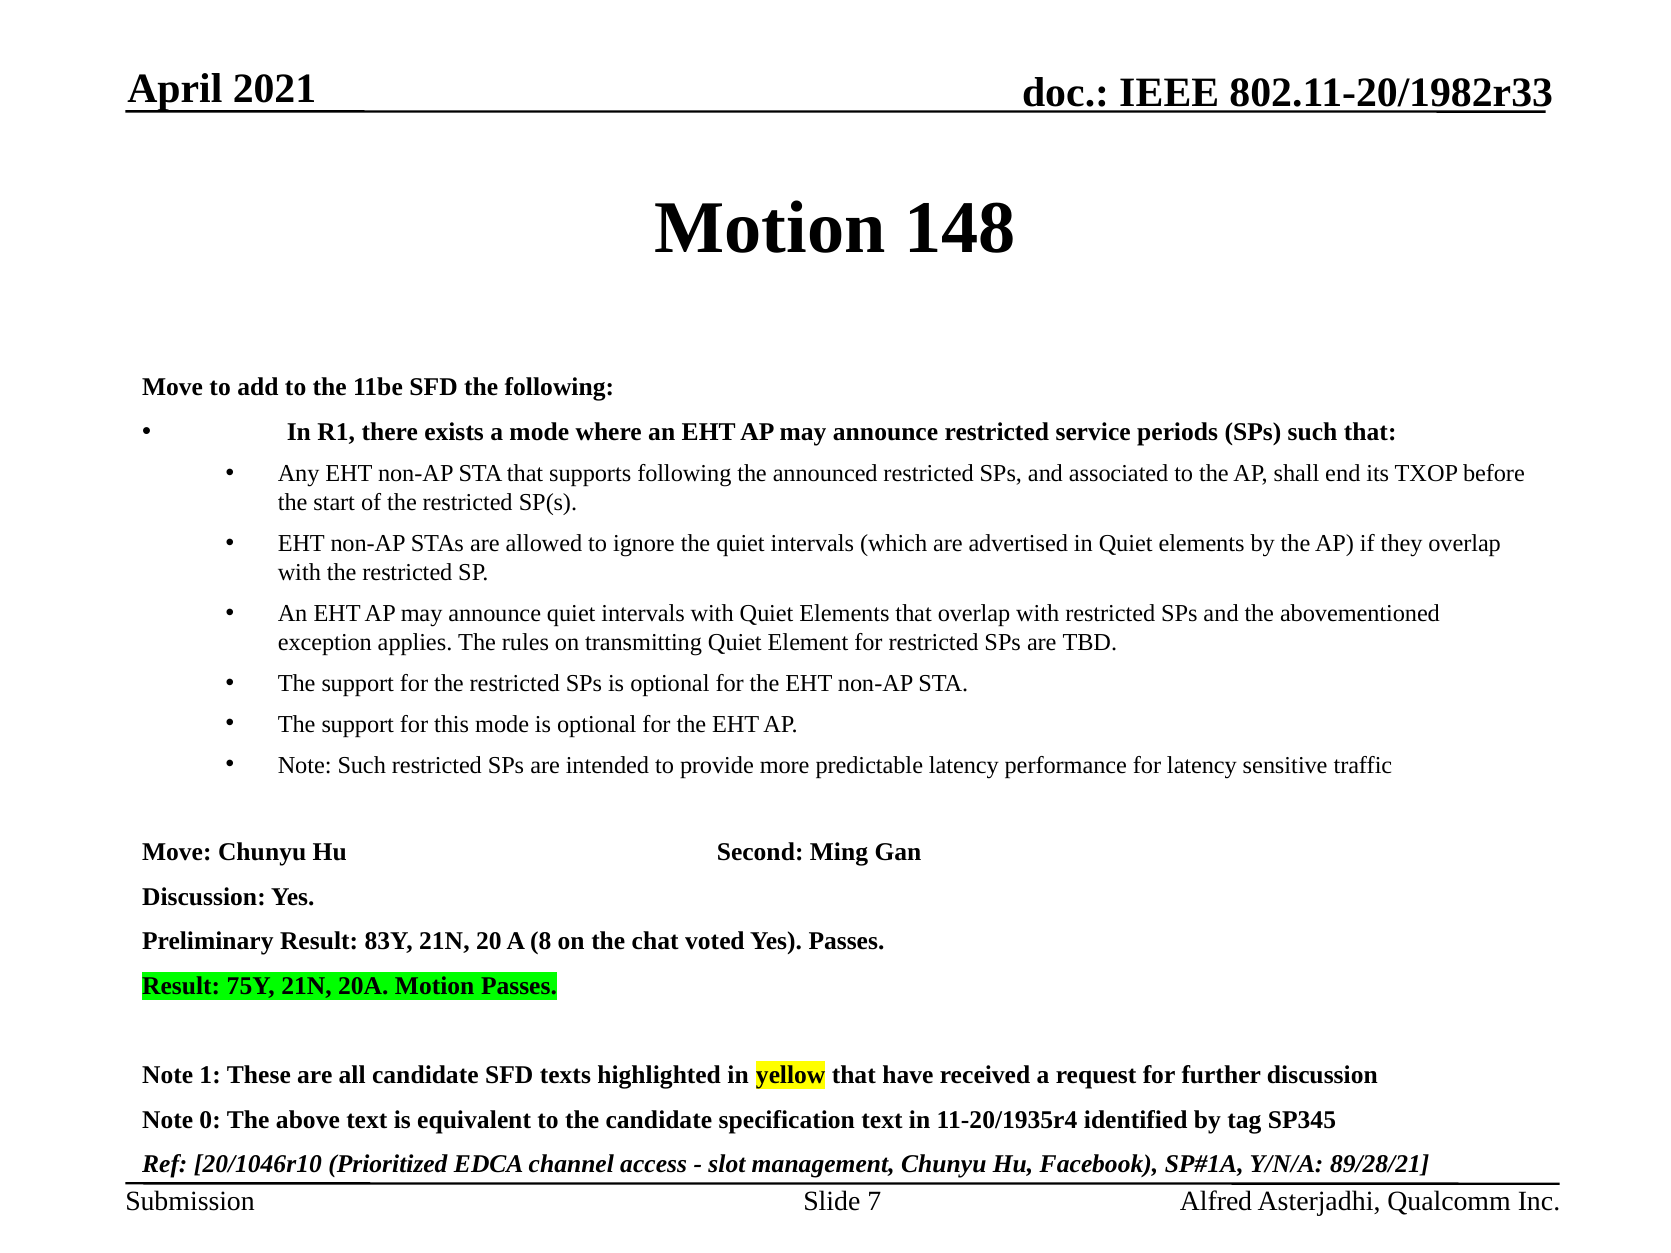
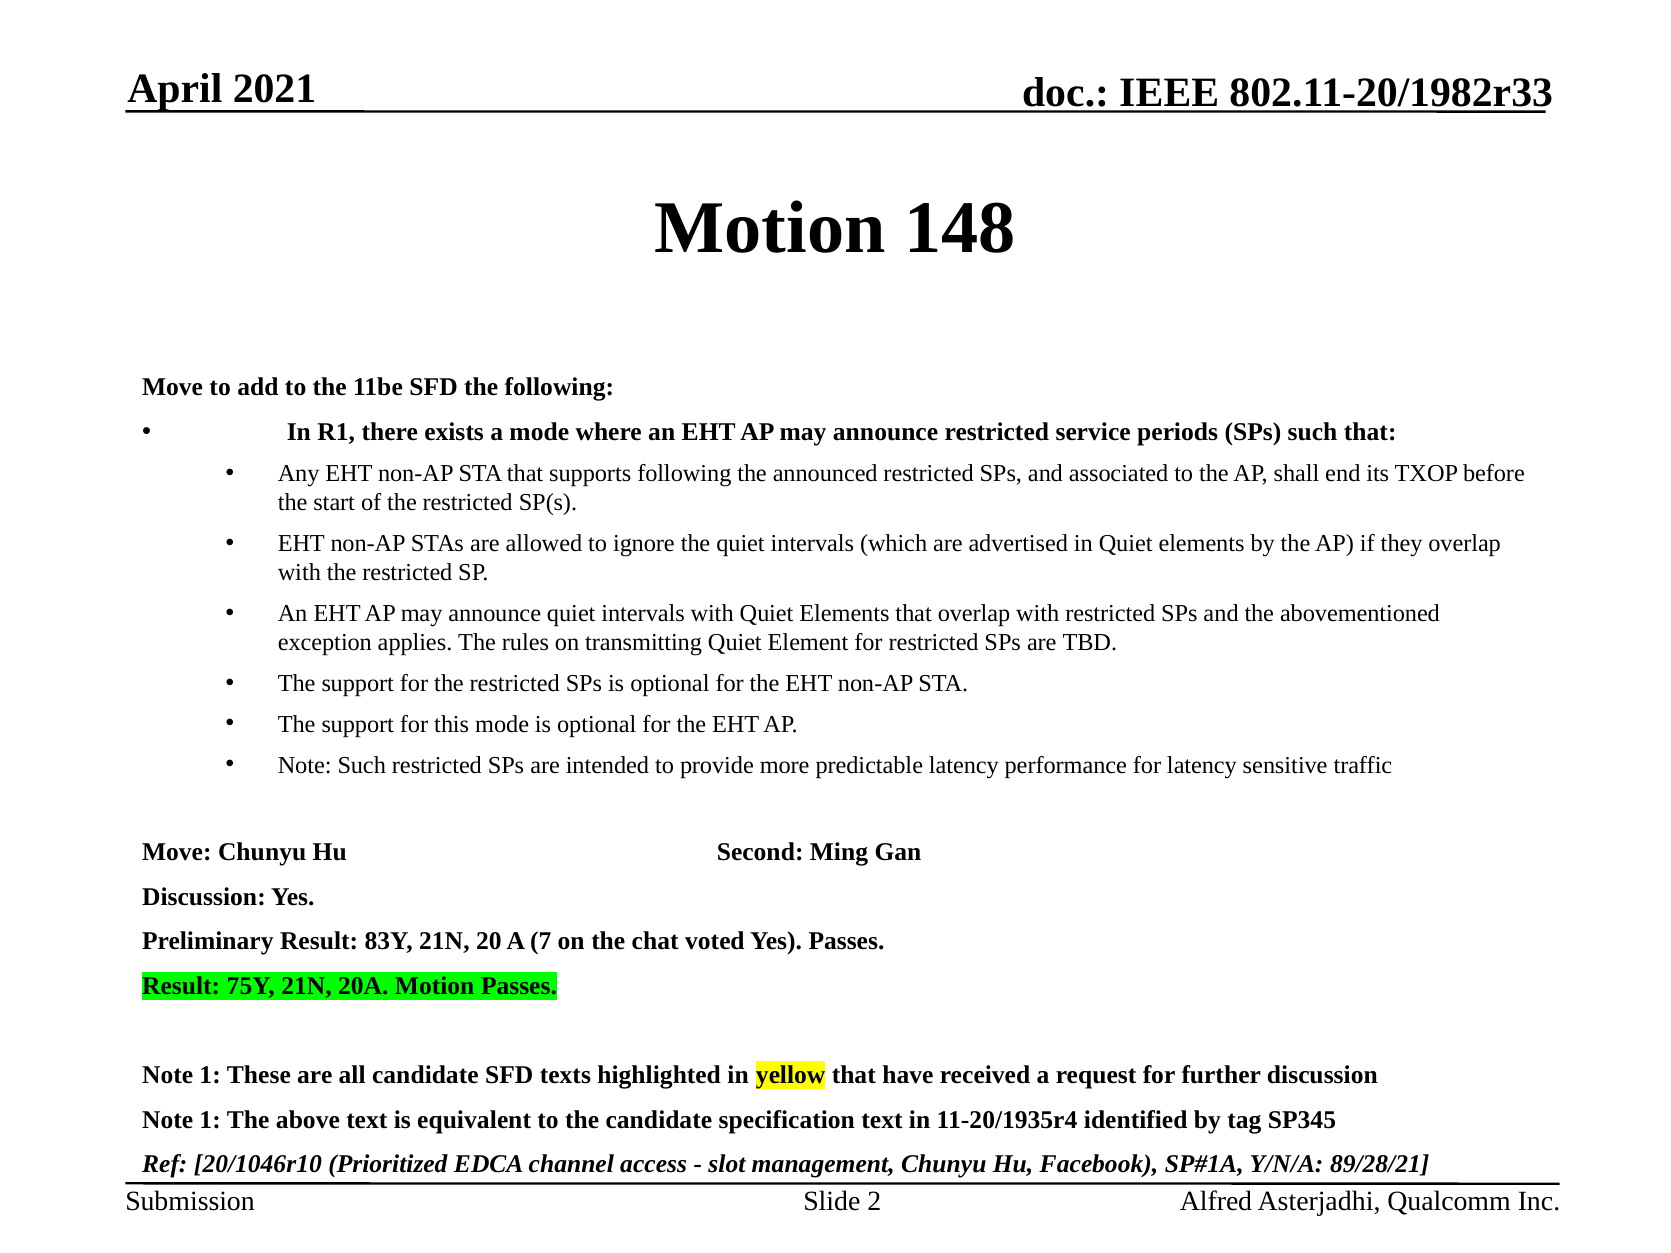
8: 8 -> 7
0 at (210, 1120): 0 -> 1
7: 7 -> 2
